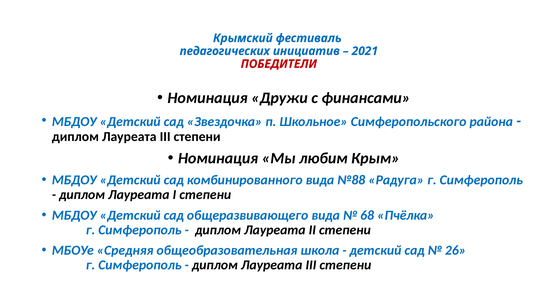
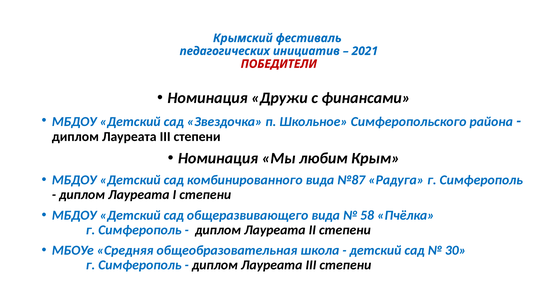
№88: №88 -> №87
68: 68 -> 58
26: 26 -> 30
